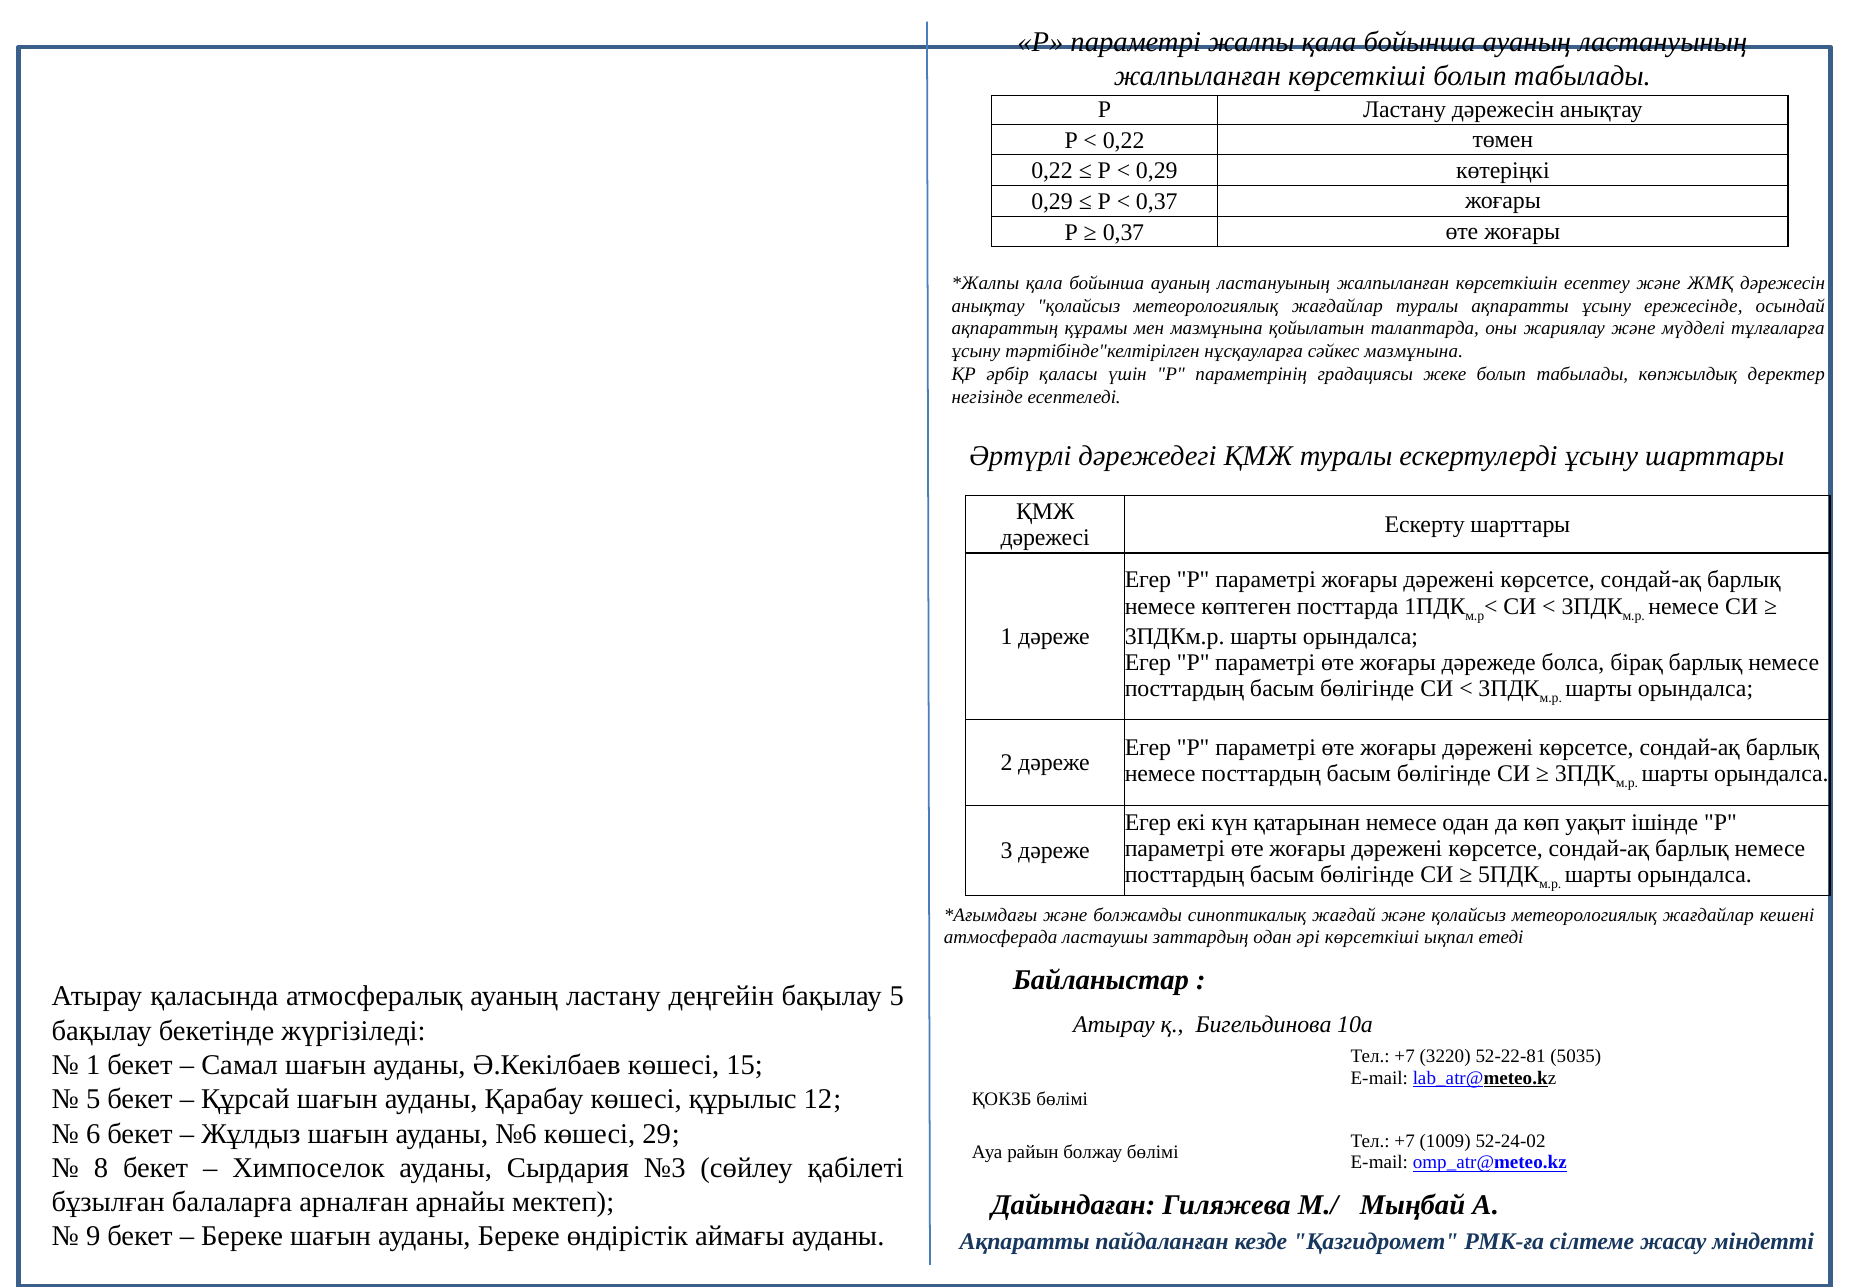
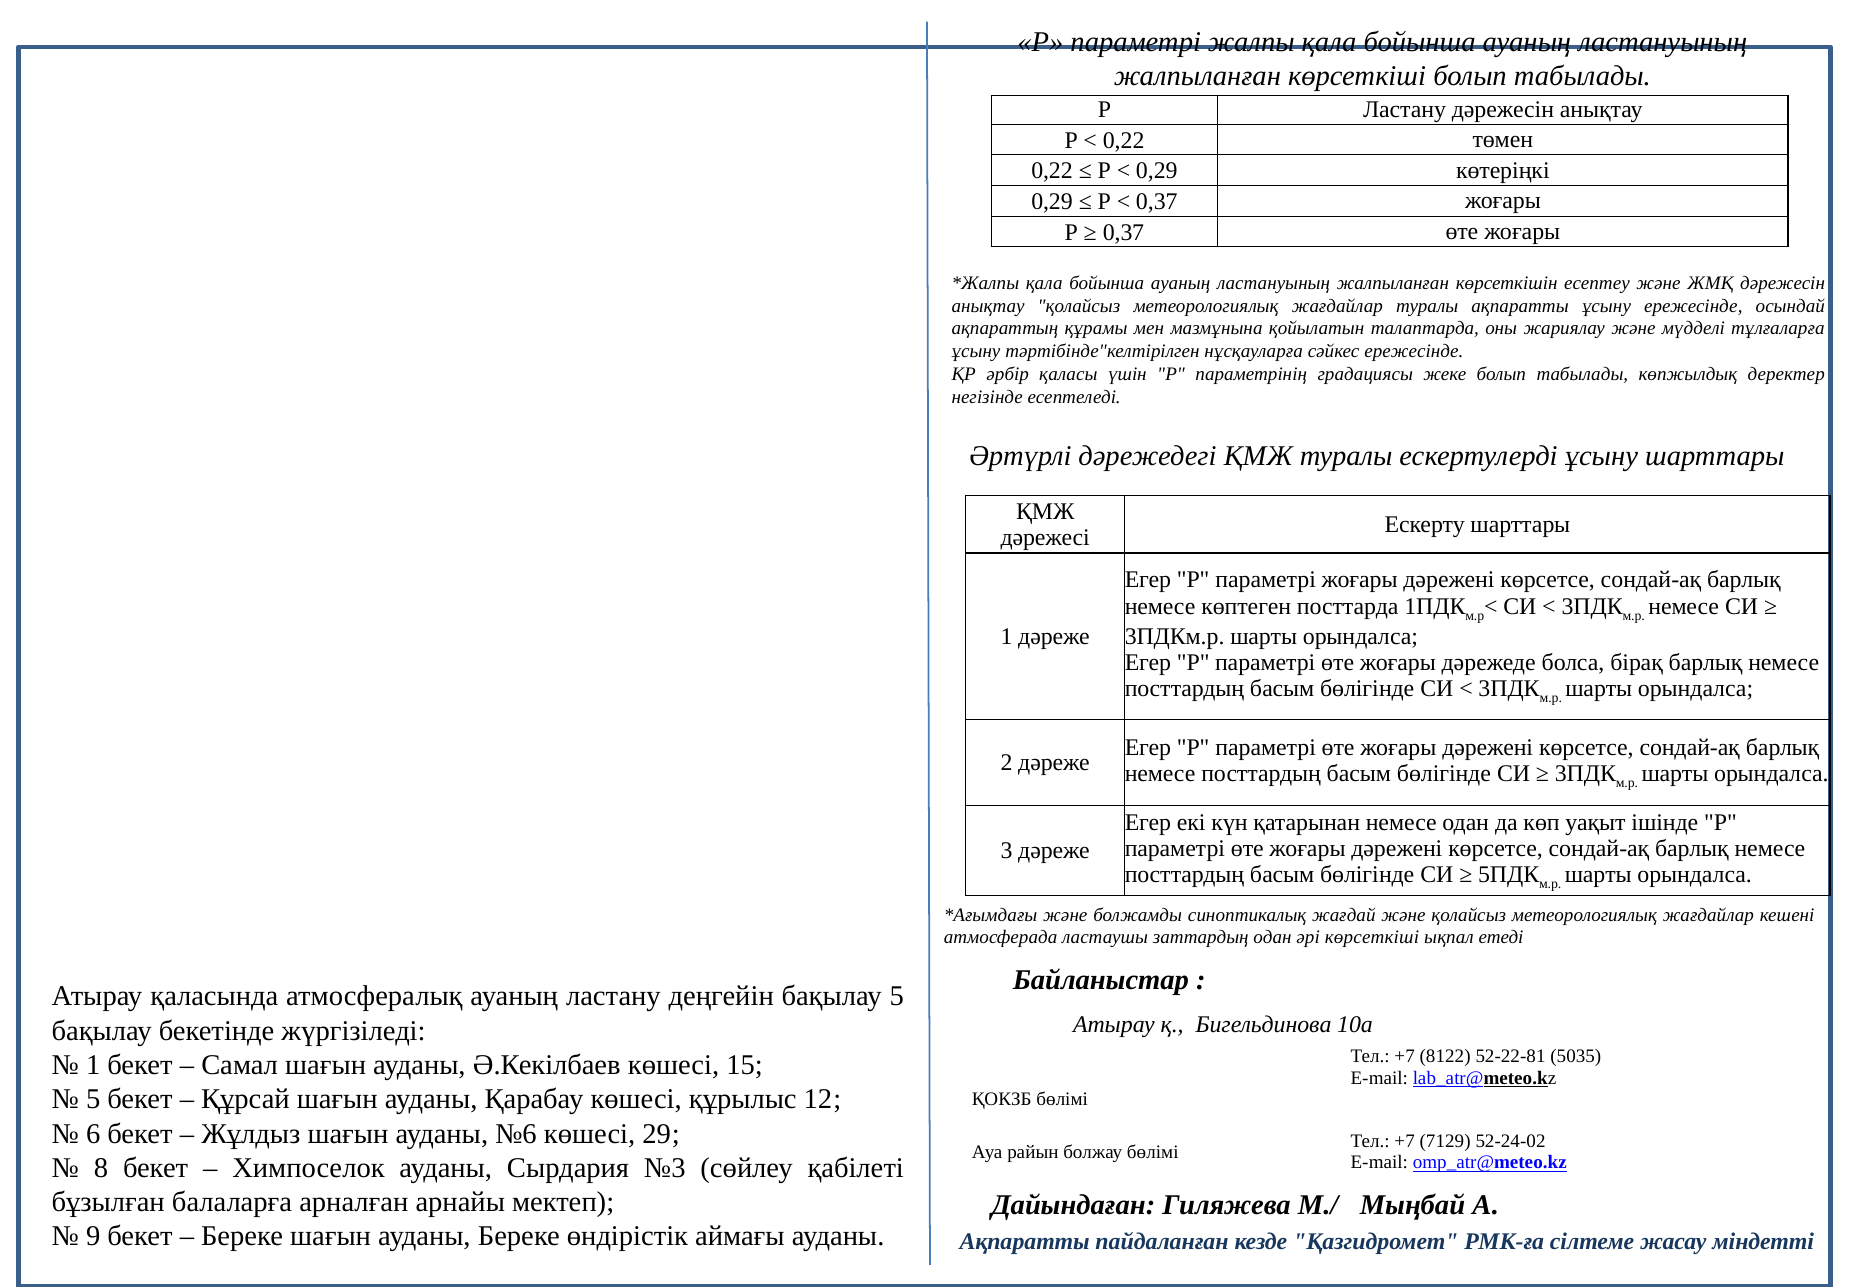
сәйкес мазмұнына: мазмұнына -> ережесінде
3220: 3220 -> 8122
1009: 1009 -> 7129
